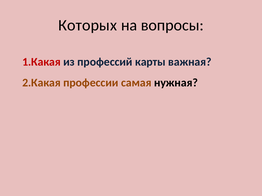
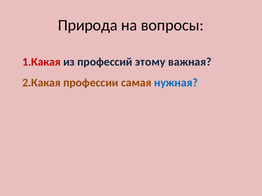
Которых: Которых -> Природа
карты: карты -> этому
нужная colour: black -> blue
